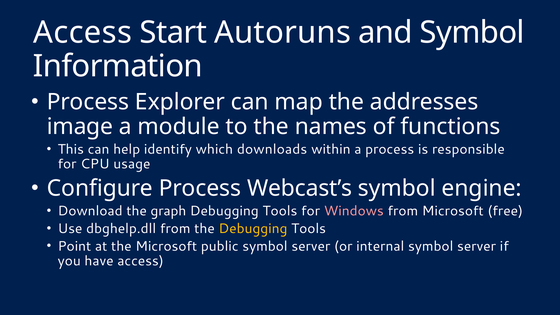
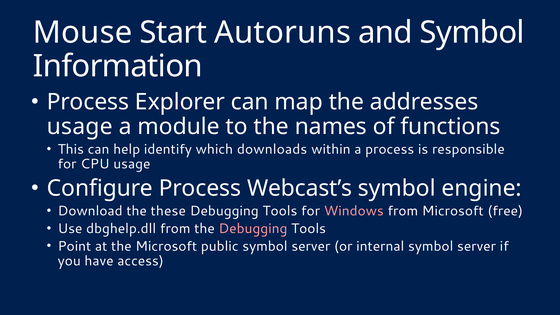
Access at (83, 33): Access -> Mouse
image at (80, 127): image -> usage
graph: graph -> these
Debugging at (253, 229) colour: yellow -> pink
